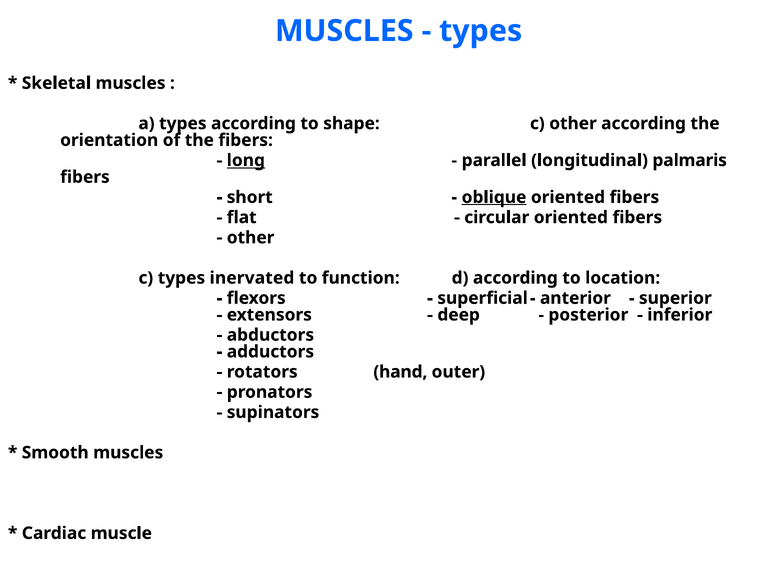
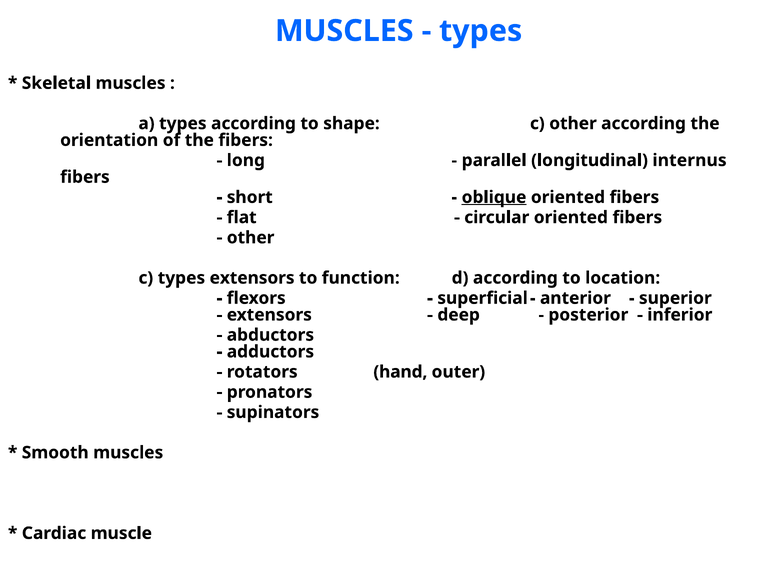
long underline: present -> none
palmaris: palmaris -> internus
types inervated: inervated -> extensors
